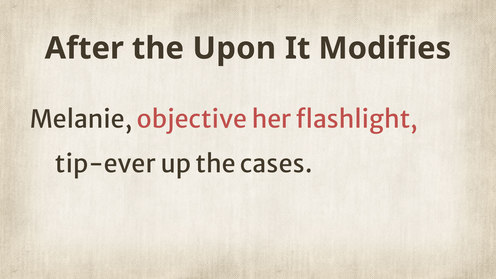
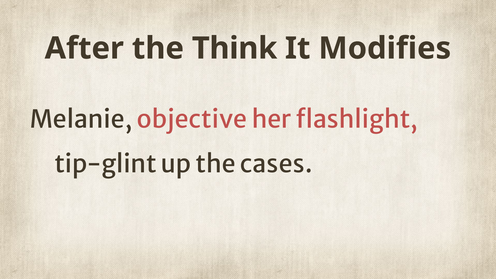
Upon: Upon -> Think
tip-ever: tip-ever -> tip-glint
